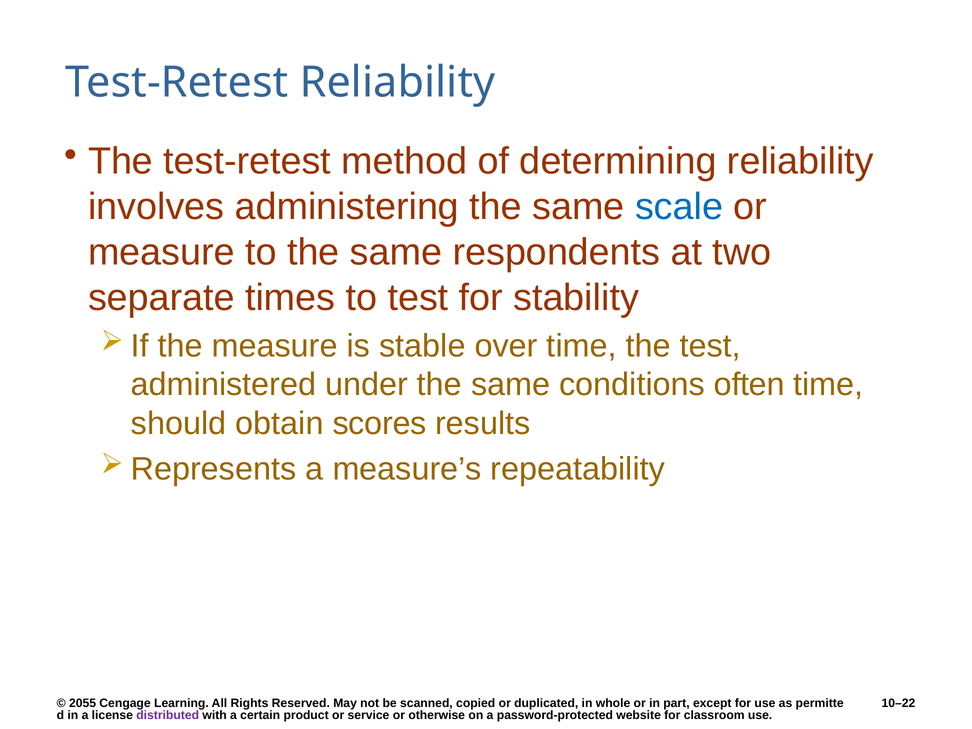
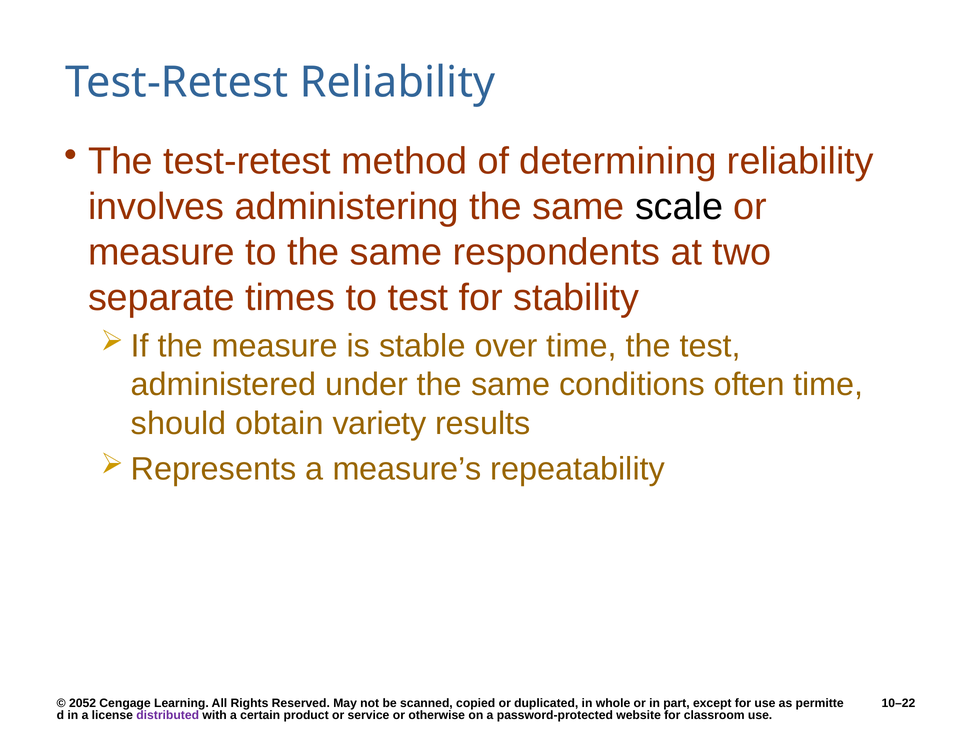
scale colour: blue -> black
scores: scores -> variety
2055: 2055 -> 2052
